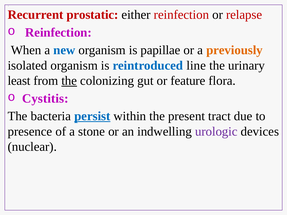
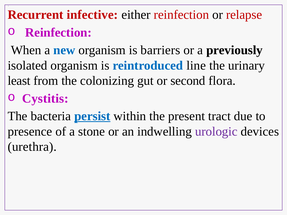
prostatic: prostatic -> infective
papillae: papillae -> barriers
previously colour: orange -> black
the at (69, 81) underline: present -> none
feature: feature -> second
nuclear: nuclear -> urethra
